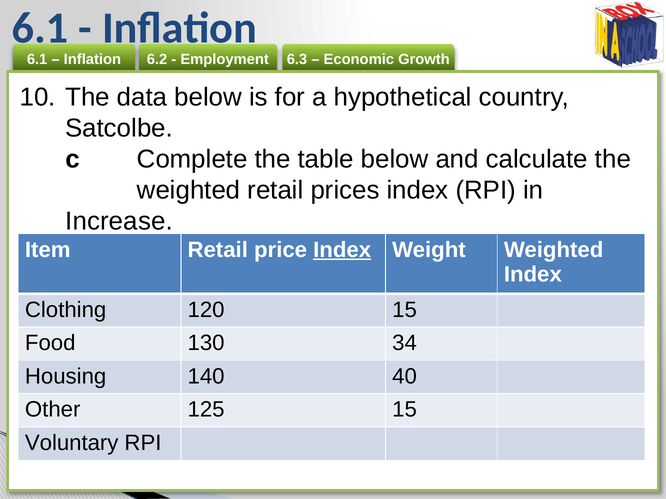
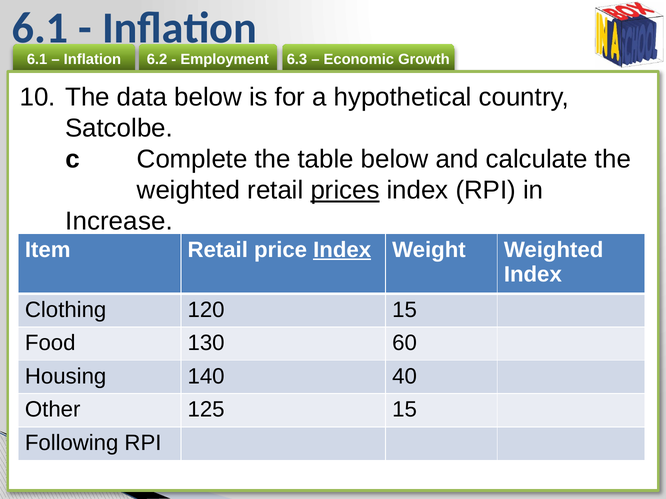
prices underline: none -> present
34: 34 -> 60
Voluntary: Voluntary -> Following
